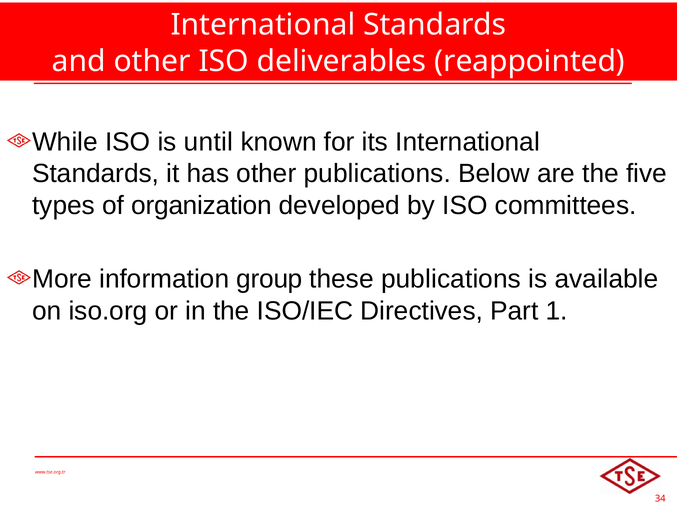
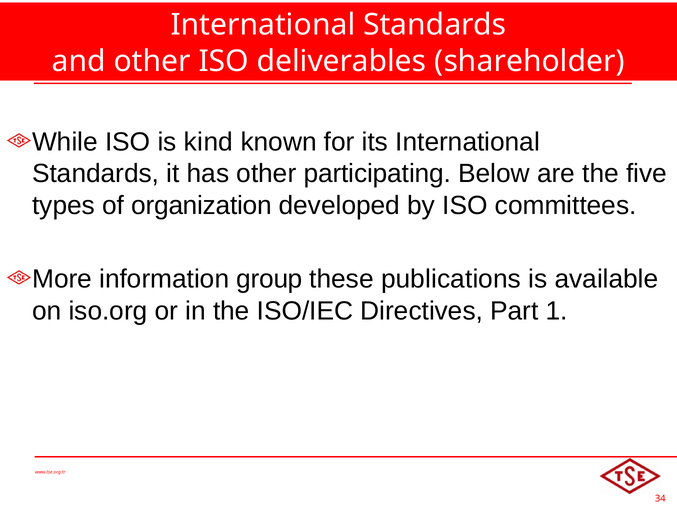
reappointed: reappointed -> shareholder
until: until -> kind
other publications: publications -> participating
